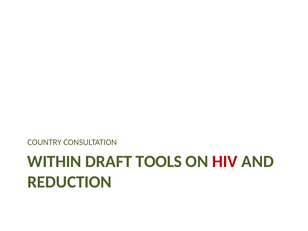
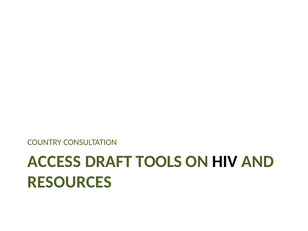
WITHIN: WITHIN -> ACCESS
HIV colour: red -> black
REDUCTION: REDUCTION -> RESOURCES
